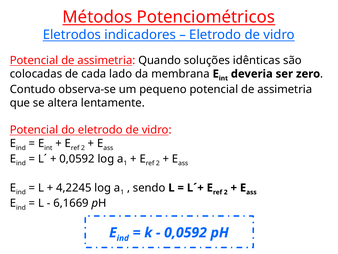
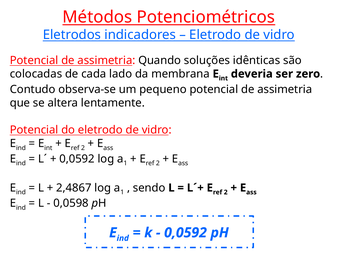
4,2245: 4,2245 -> 2,4867
6,1669: 6,1669 -> 0,0598
